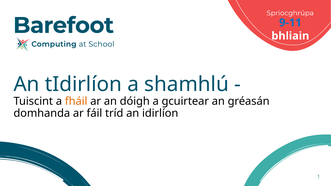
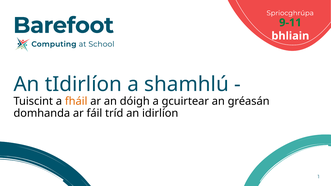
9-11 colour: blue -> green
